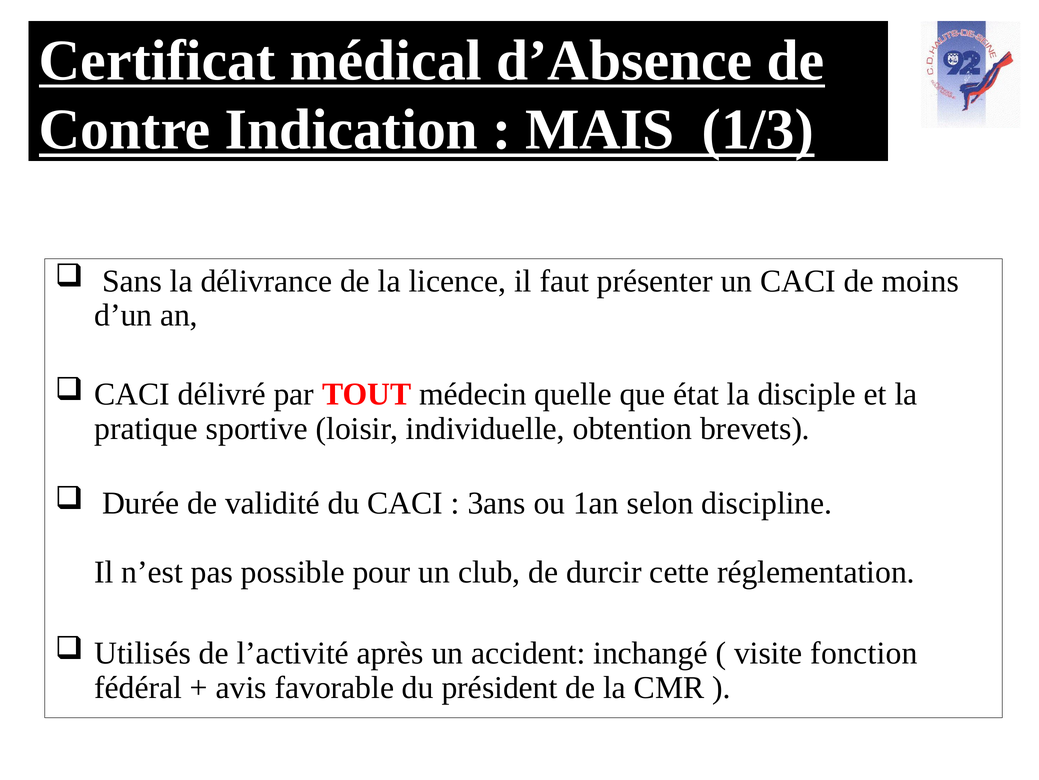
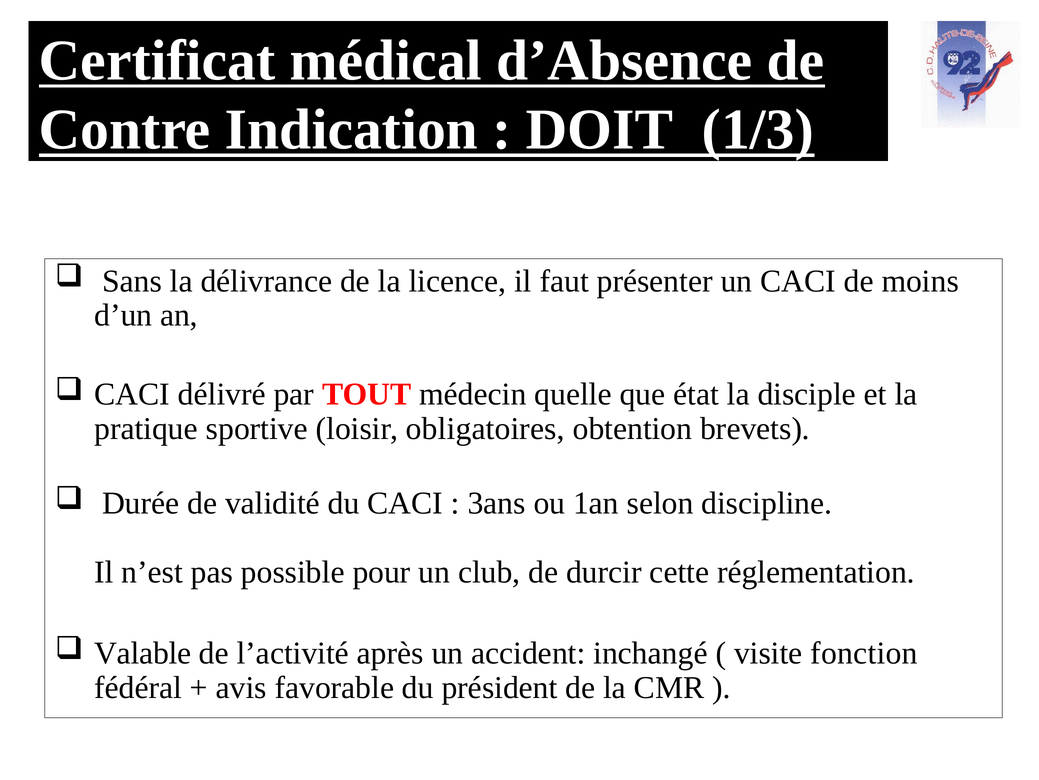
MAIS: MAIS -> DOIT
individuelle: individuelle -> obligatoires
Utilisés: Utilisés -> Valable
